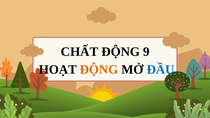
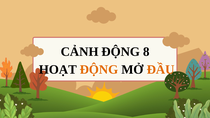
CHẤT: CHẤT -> CẢNH
9: 9 -> 8
ĐẦU colour: blue -> orange
